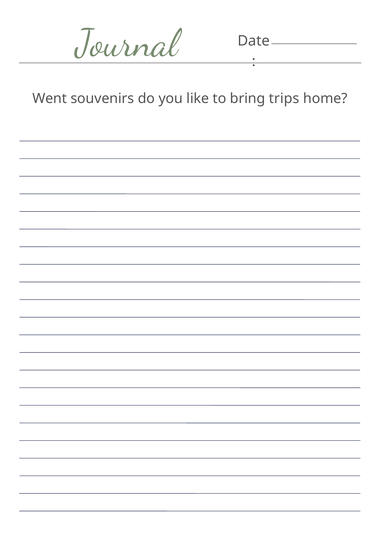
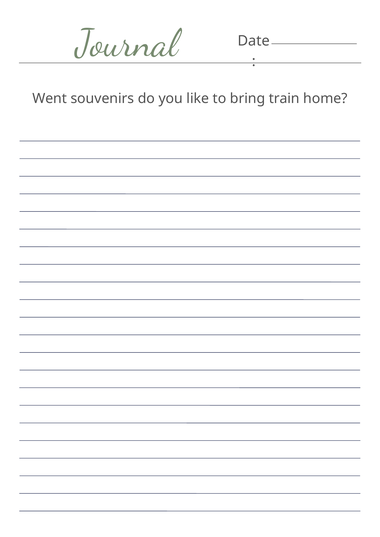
trips: trips -> train
